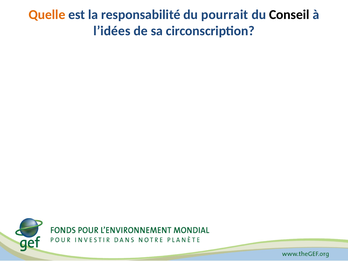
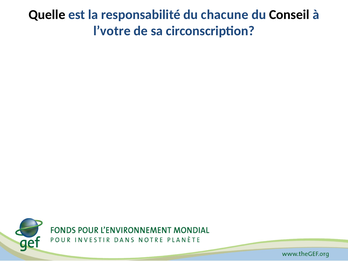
Quelle colour: orange -> black
pourrait: pourrait -> chacune
l’idées: l’idées -> l’votre
